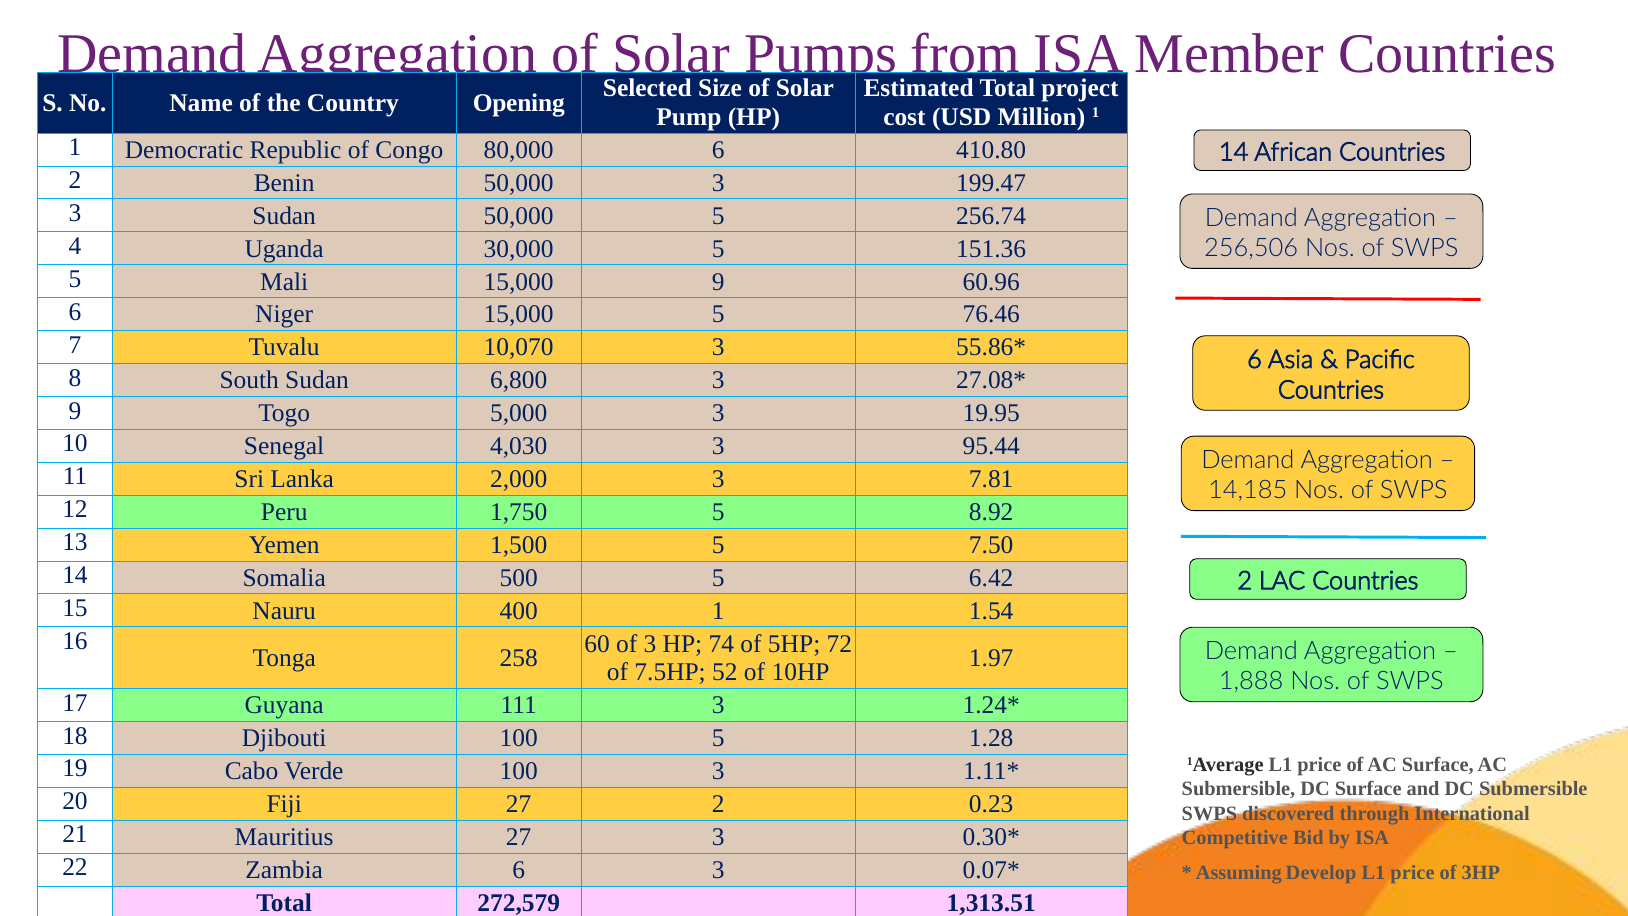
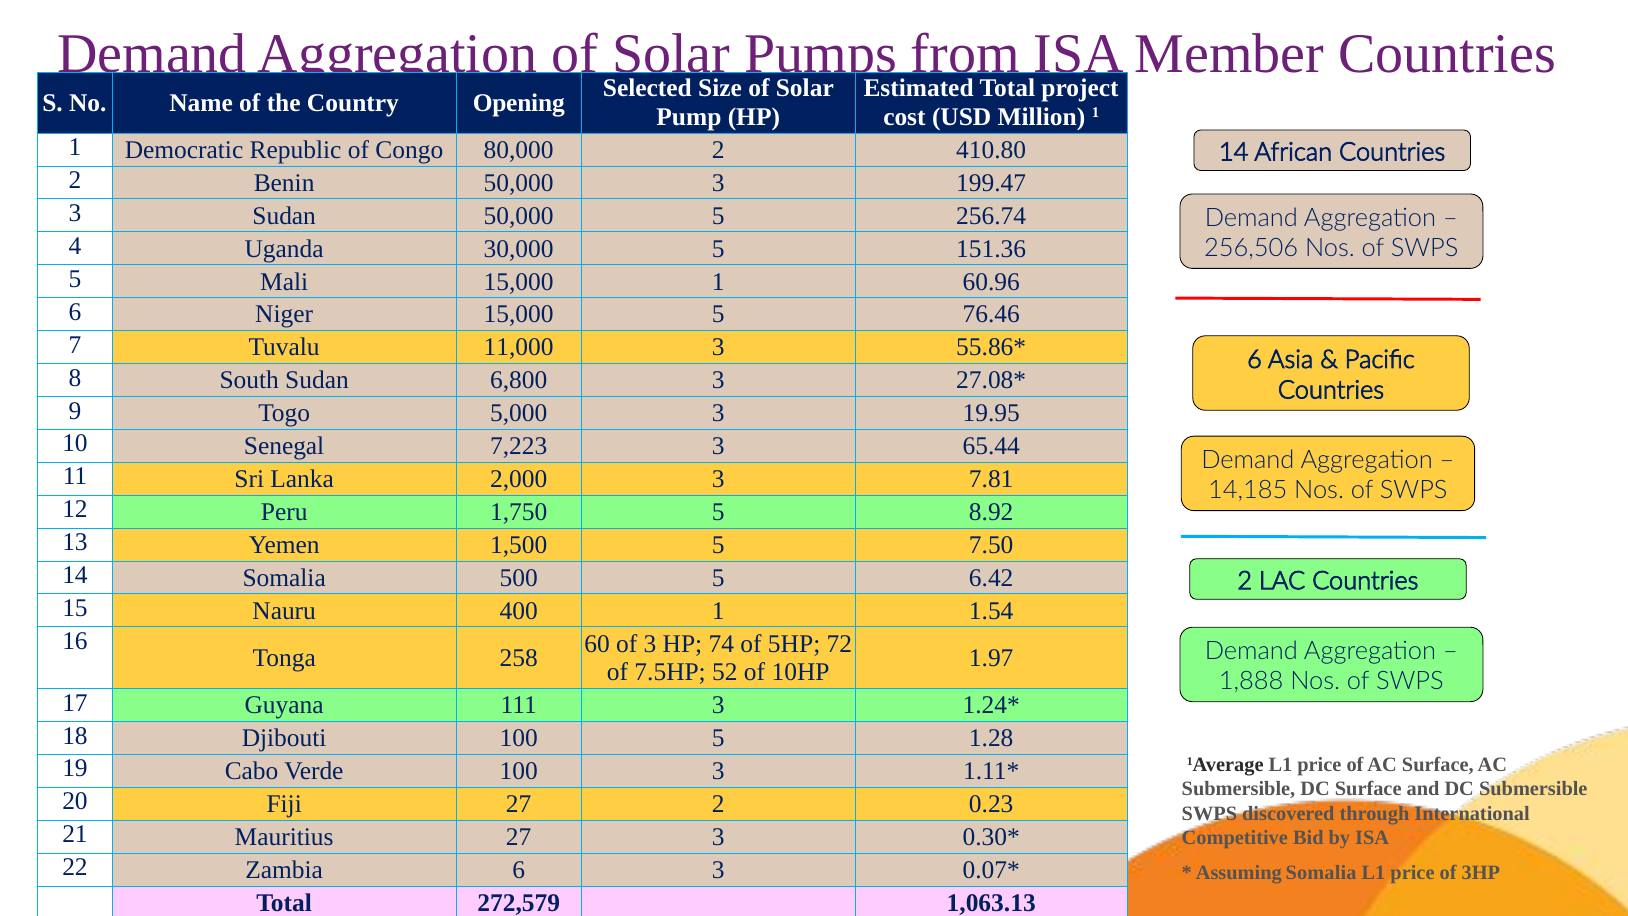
80,000 6: 6 -> 2
15,000 9: 9 -> 1
10,070: 10,070 -> 11,000
4,030: 4,030 -> 7,223
95.44: 95.44 -> 65.44
Assuming Develop: Develop -> Somalia
1,313.51: 1,313.51 -> 1,063.13
